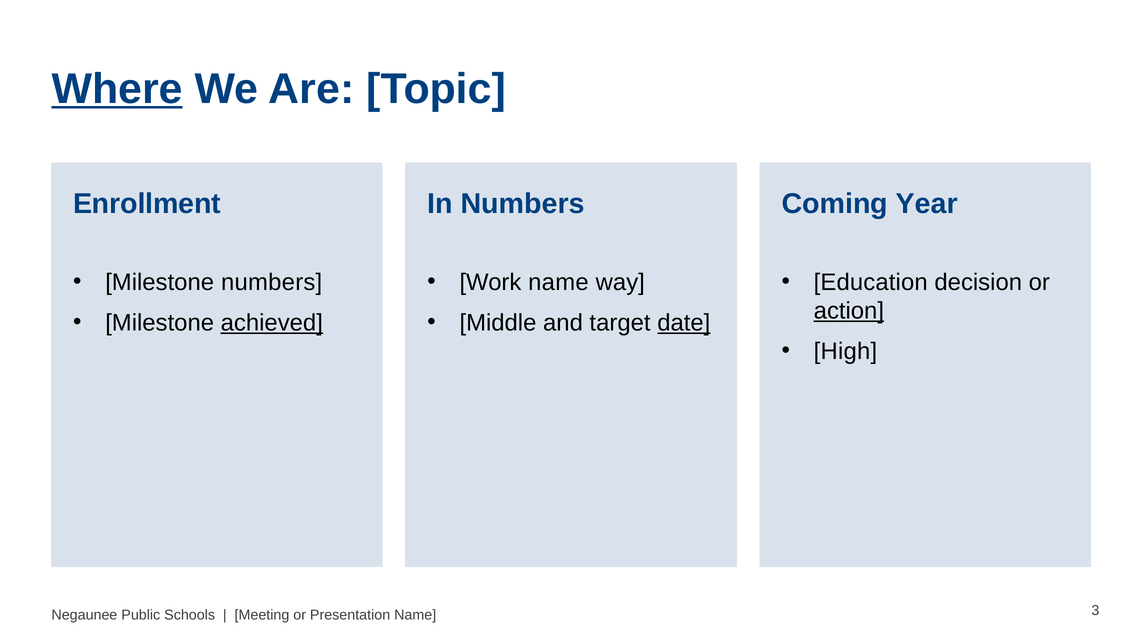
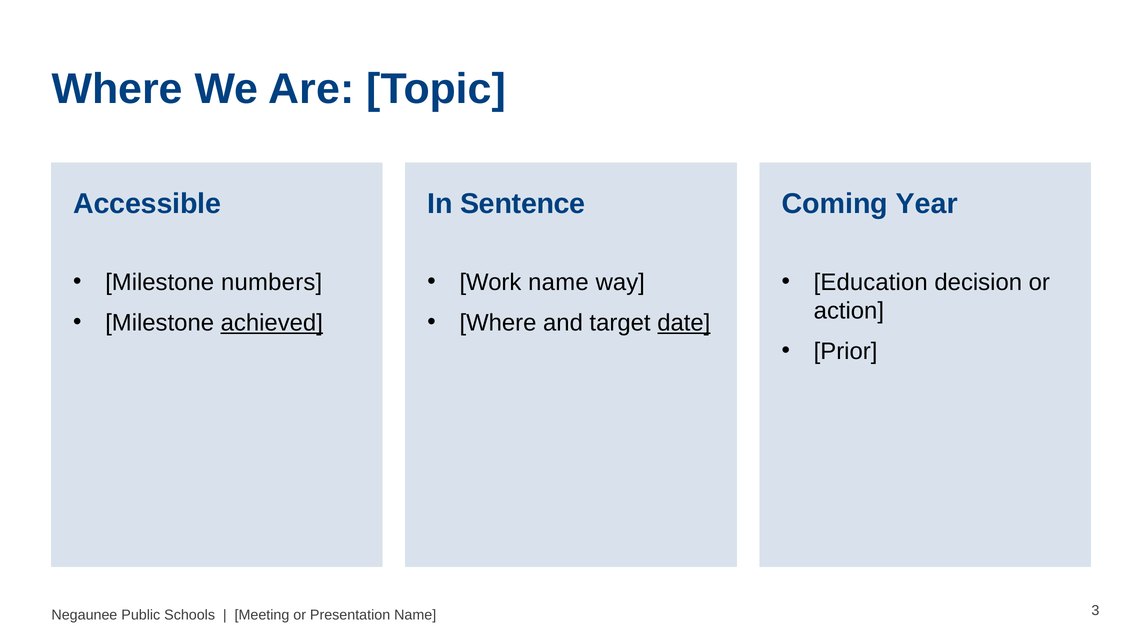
Where at (117, 89) underline: present -> none
Enrollment: Enrollment -> Accessible
In Numbers: Numbers -> Sentence
action underline: present -> none
Middle at (498, 323): Middle -> Where
High: High -> Prior
